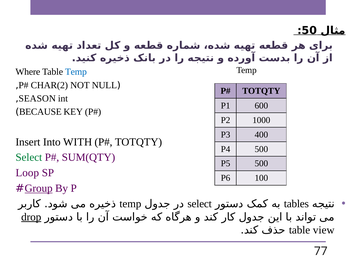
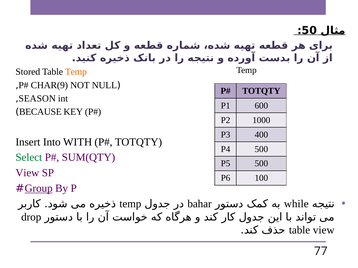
Where: Where -> Stored
Temp at (76, 72) colour: blue -> orange
CHAR(2: CHAR(2 -> CHAR(9
Loop at (27, 173): Loop -> View
select at (200, 204): select -> bahar
tables: tables -> while
drop underline: present -> none
